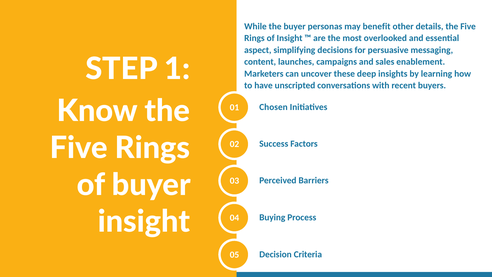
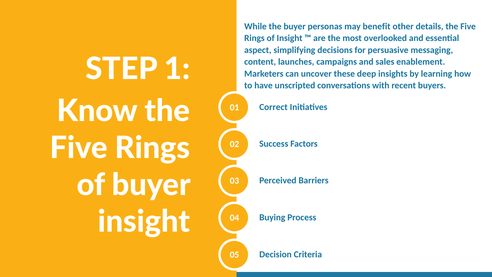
Chosen: Chosen -> Correct
